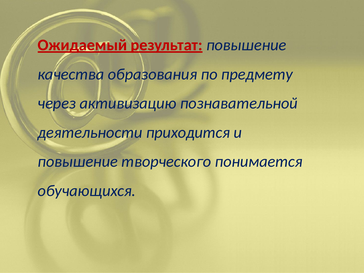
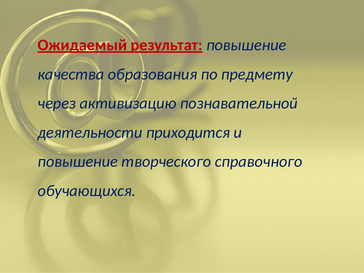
понимается: понимается -> справочного
